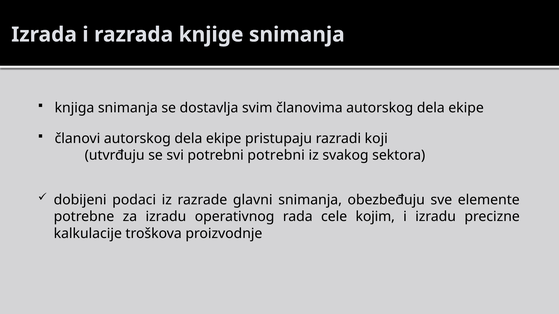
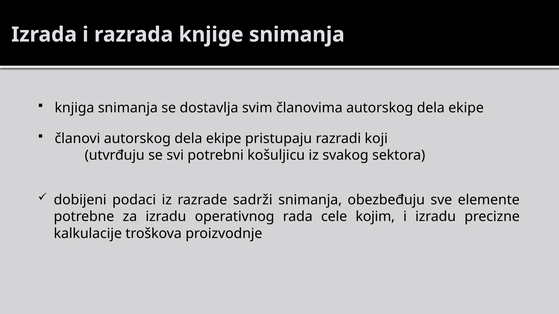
potrebni potrebni: potrebni -> košuljicu
glavni: glavni -> sadrži
